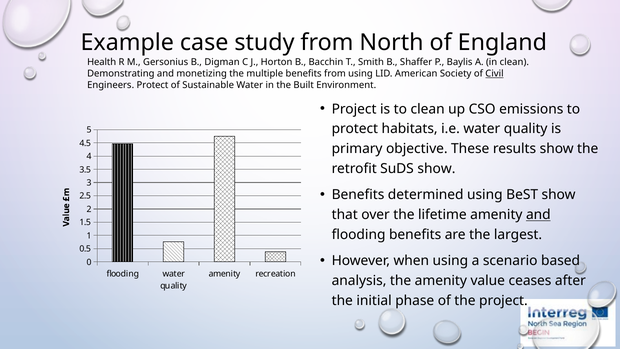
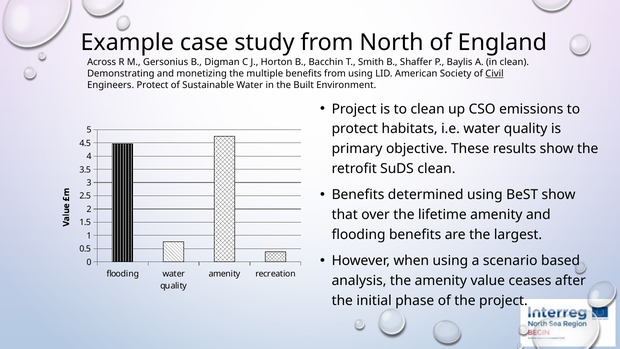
Health: Health -> Across
SuDS show: show -> clean
and at (538, 215) underline: present -> none
